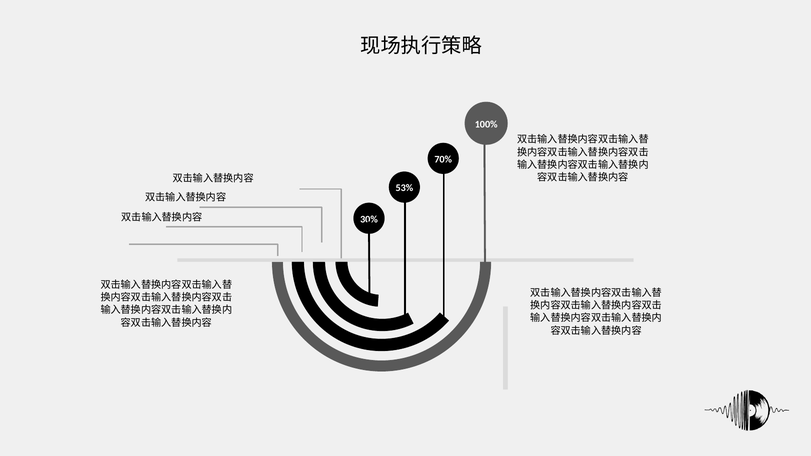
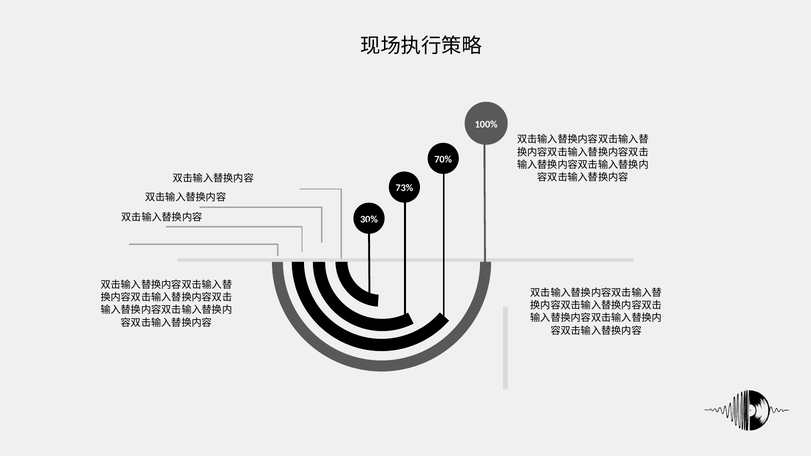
53%: 53% -> 73%
